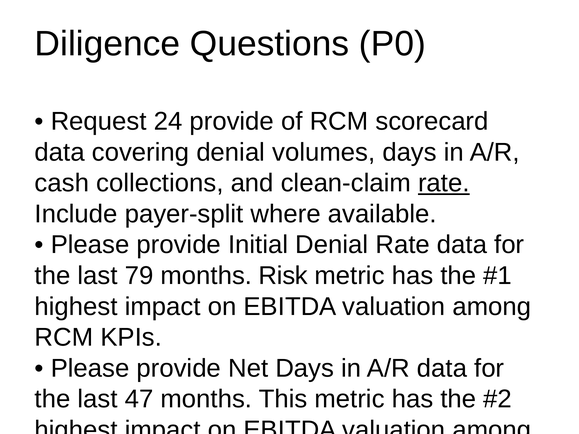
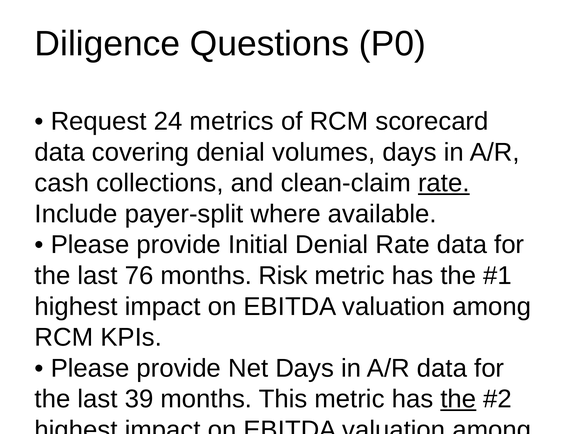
24 provide: provide -> metrics
79: 79 -> 76
47: 47 -> 39
the at (458, 399) underline: none -> present
